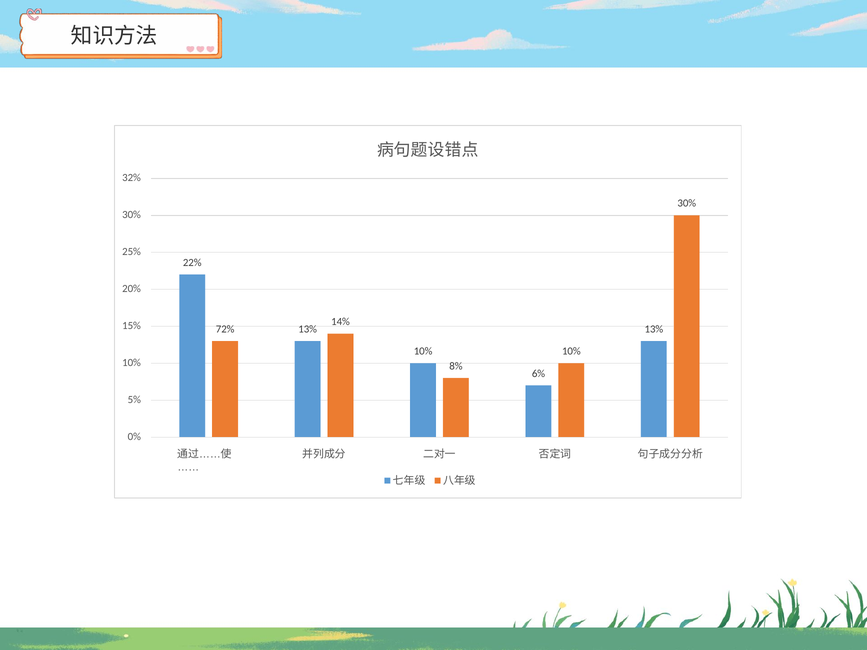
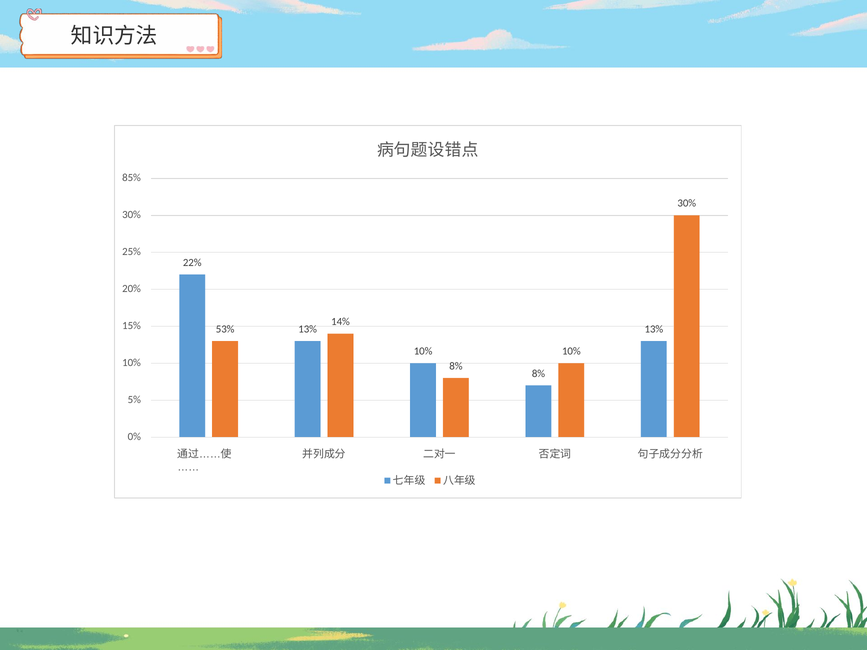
32%: 32% -> 85%
72%: 72% -> 53%
6% at (539, 374): 6% -> 8%
